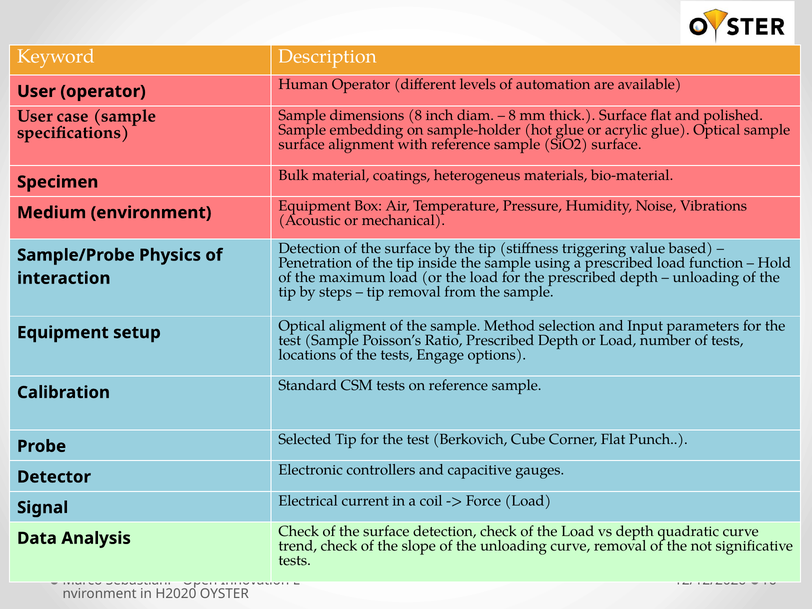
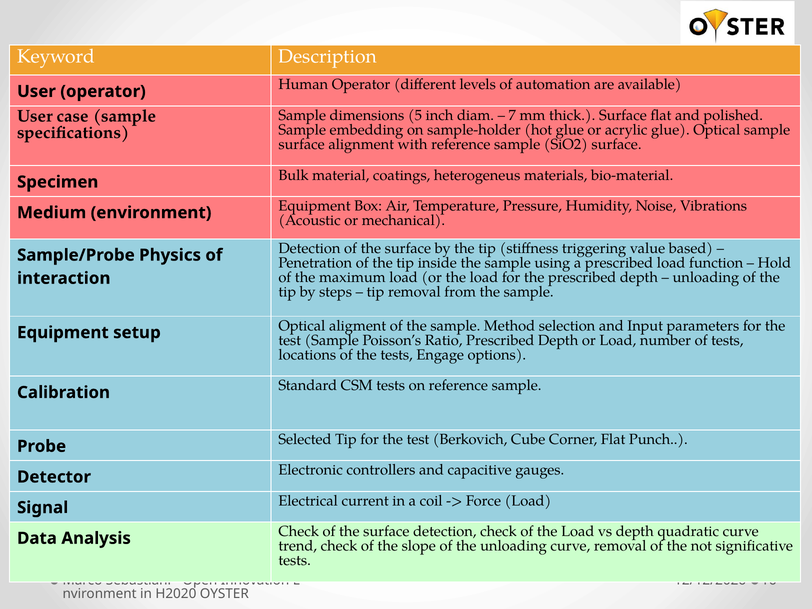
dimensions 8: 8 -> 5
8 at (512, 115): 8 -> 7
